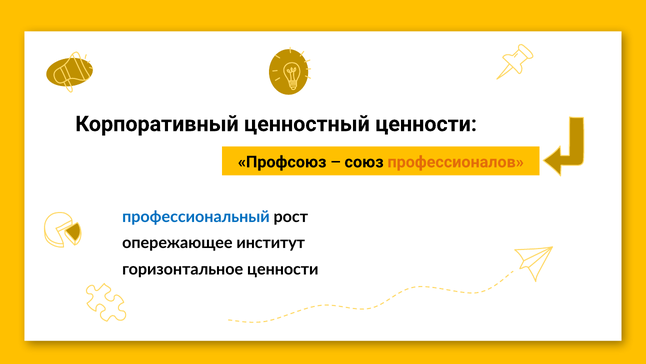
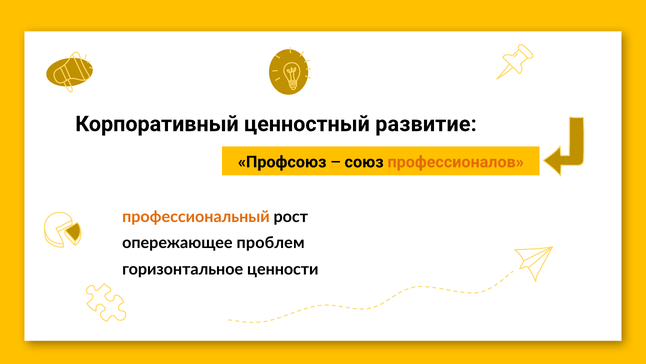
ценностный ценности: ценности -> развитие
профессиональный colour: blue -> orange
институт: институт -> проблем
